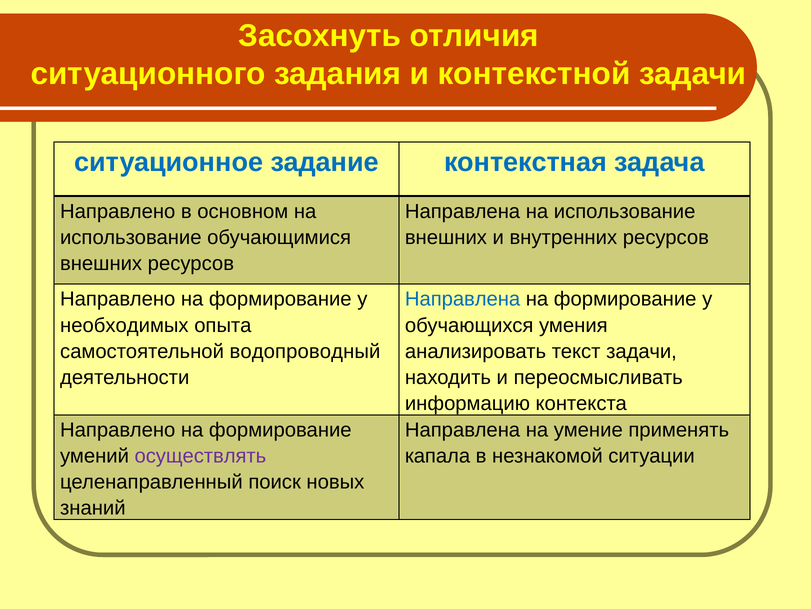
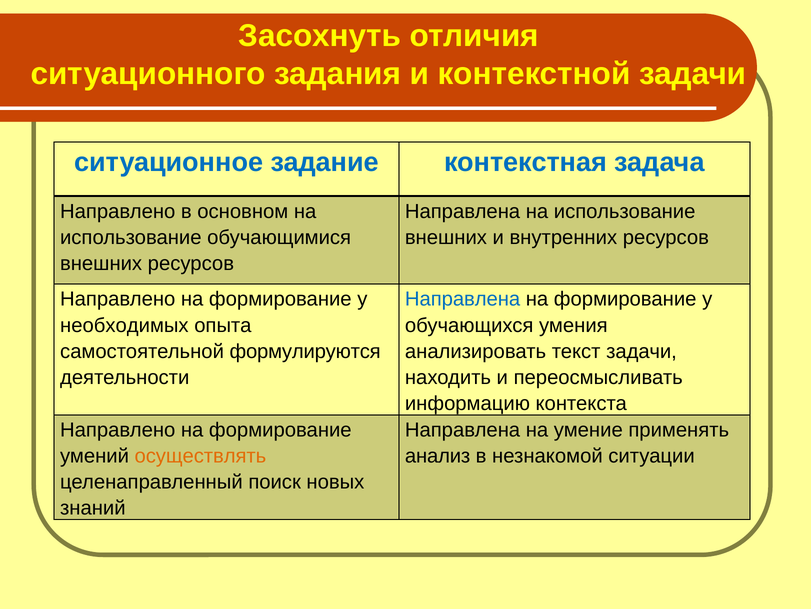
водопроводный: водопроводный -> формулируются
осуществлять colour: purple -> orange
капала: капала -> анализ
